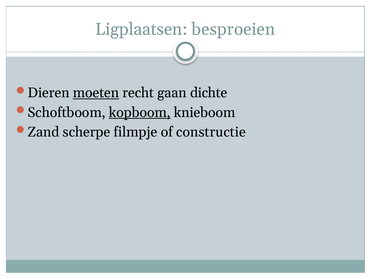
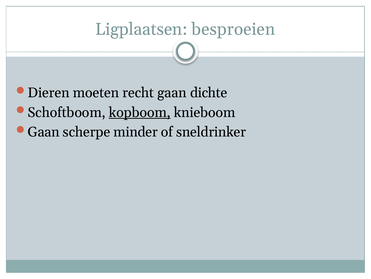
moeten underline: present -> none
Zand at (44, 132): Zand -> Gaan
filmpje: filmpje -> minder
constructie: constructie -> sneldrinker
